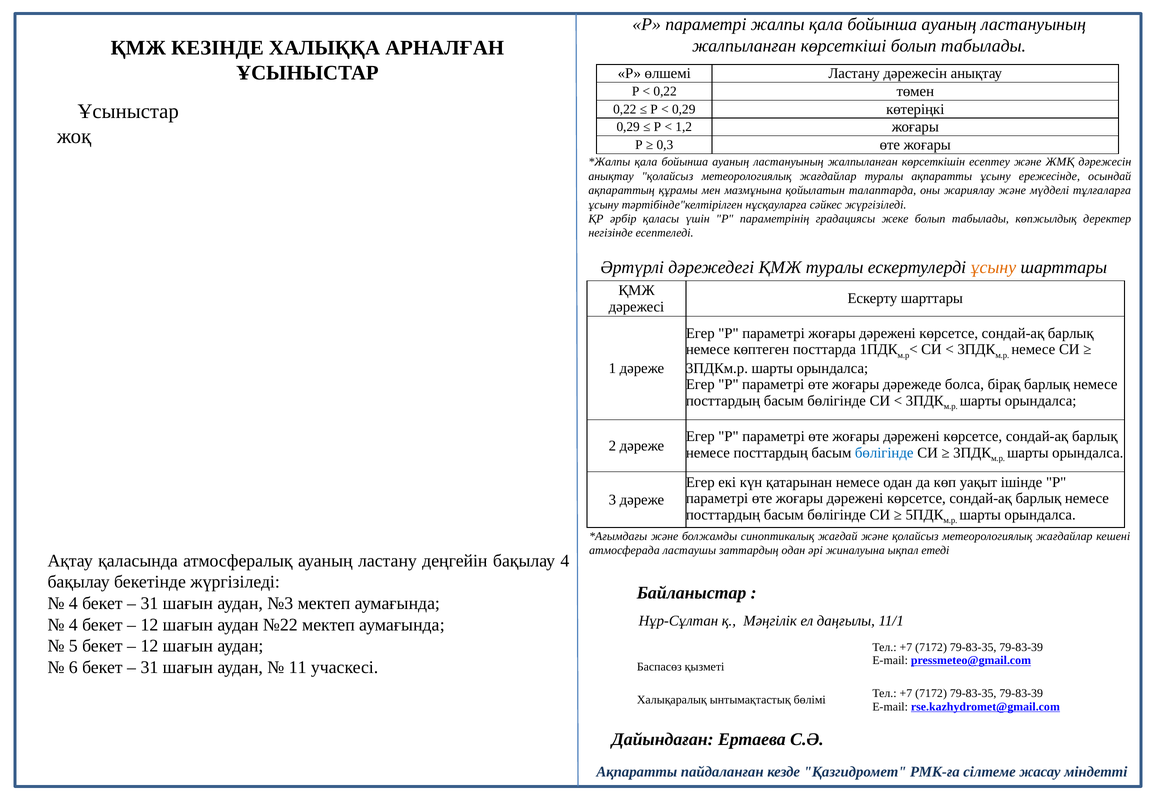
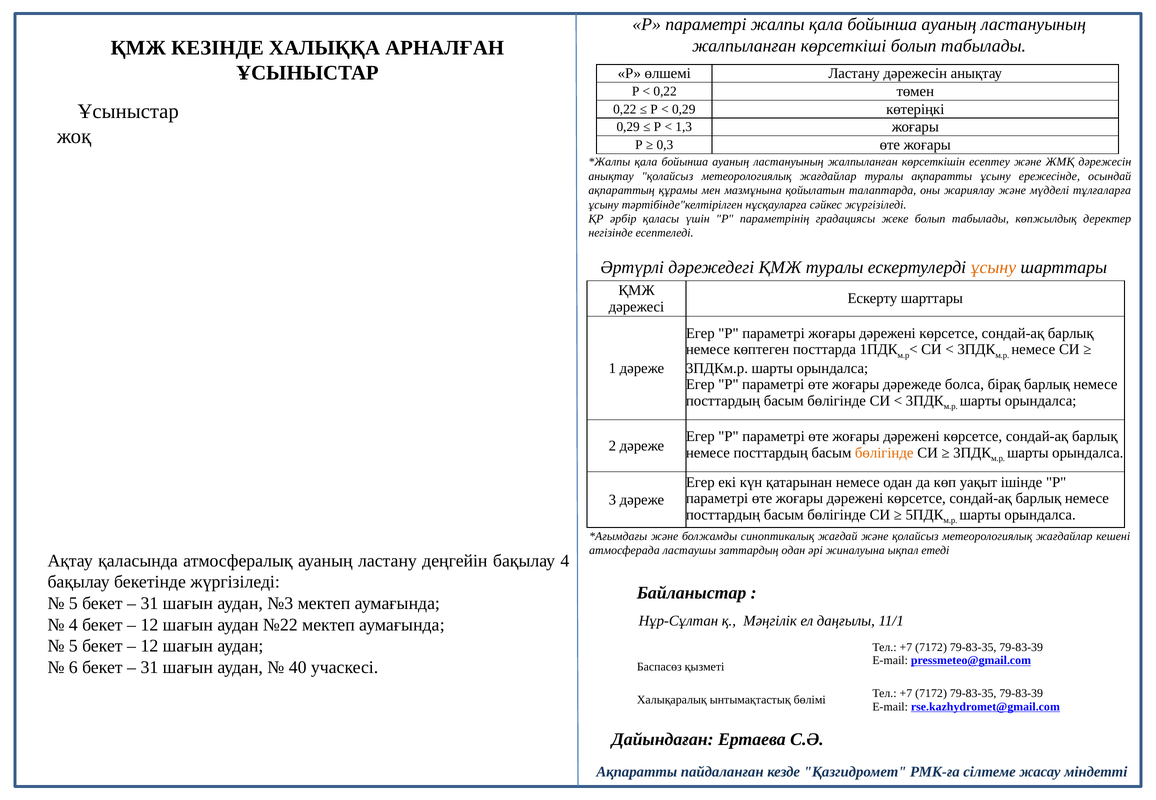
1,2: 1,2 -> 1,3
бөлігінде at (884, 453) colour: blue -> orange
4 at (73, 604): 4 -> 5
11: 11 -> 40
